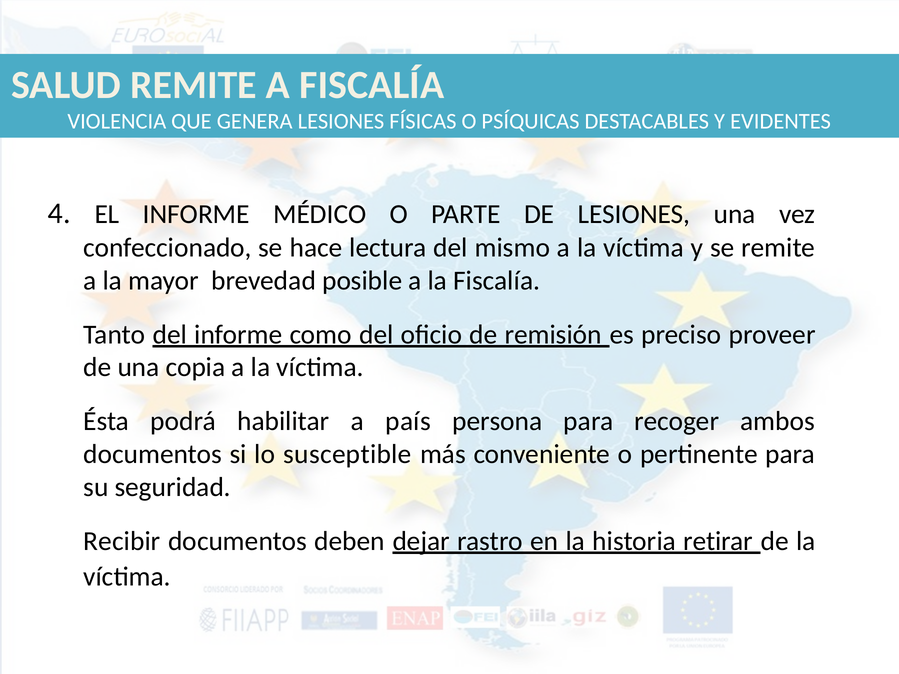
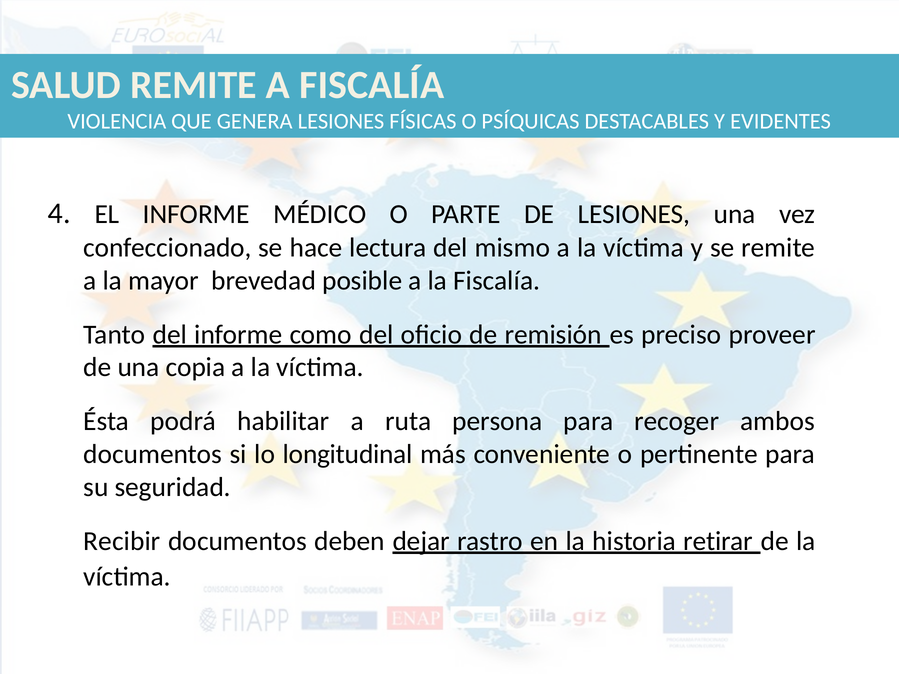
país: país -> ruta
susceptible: susceptible -> longitudinal
